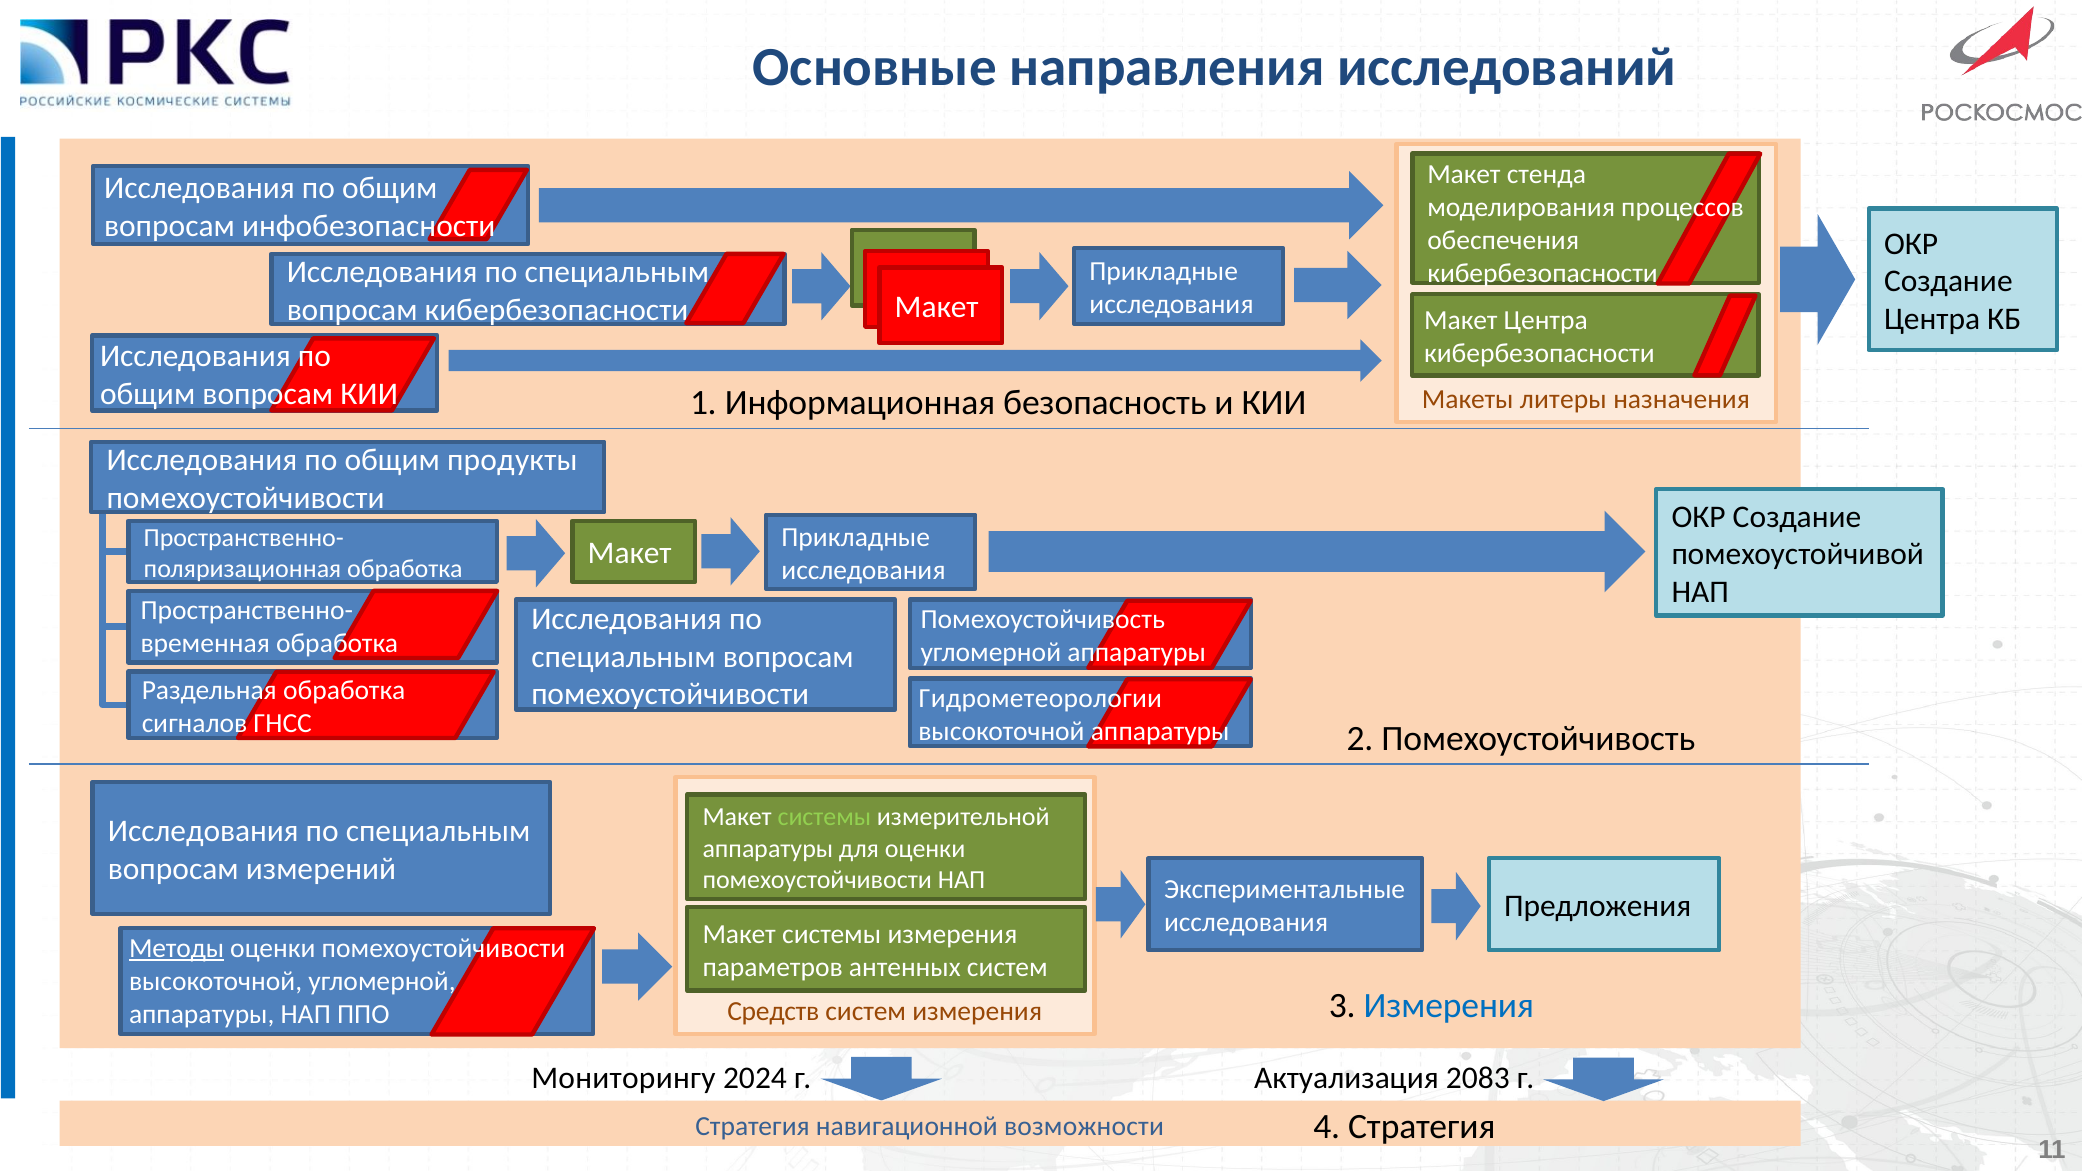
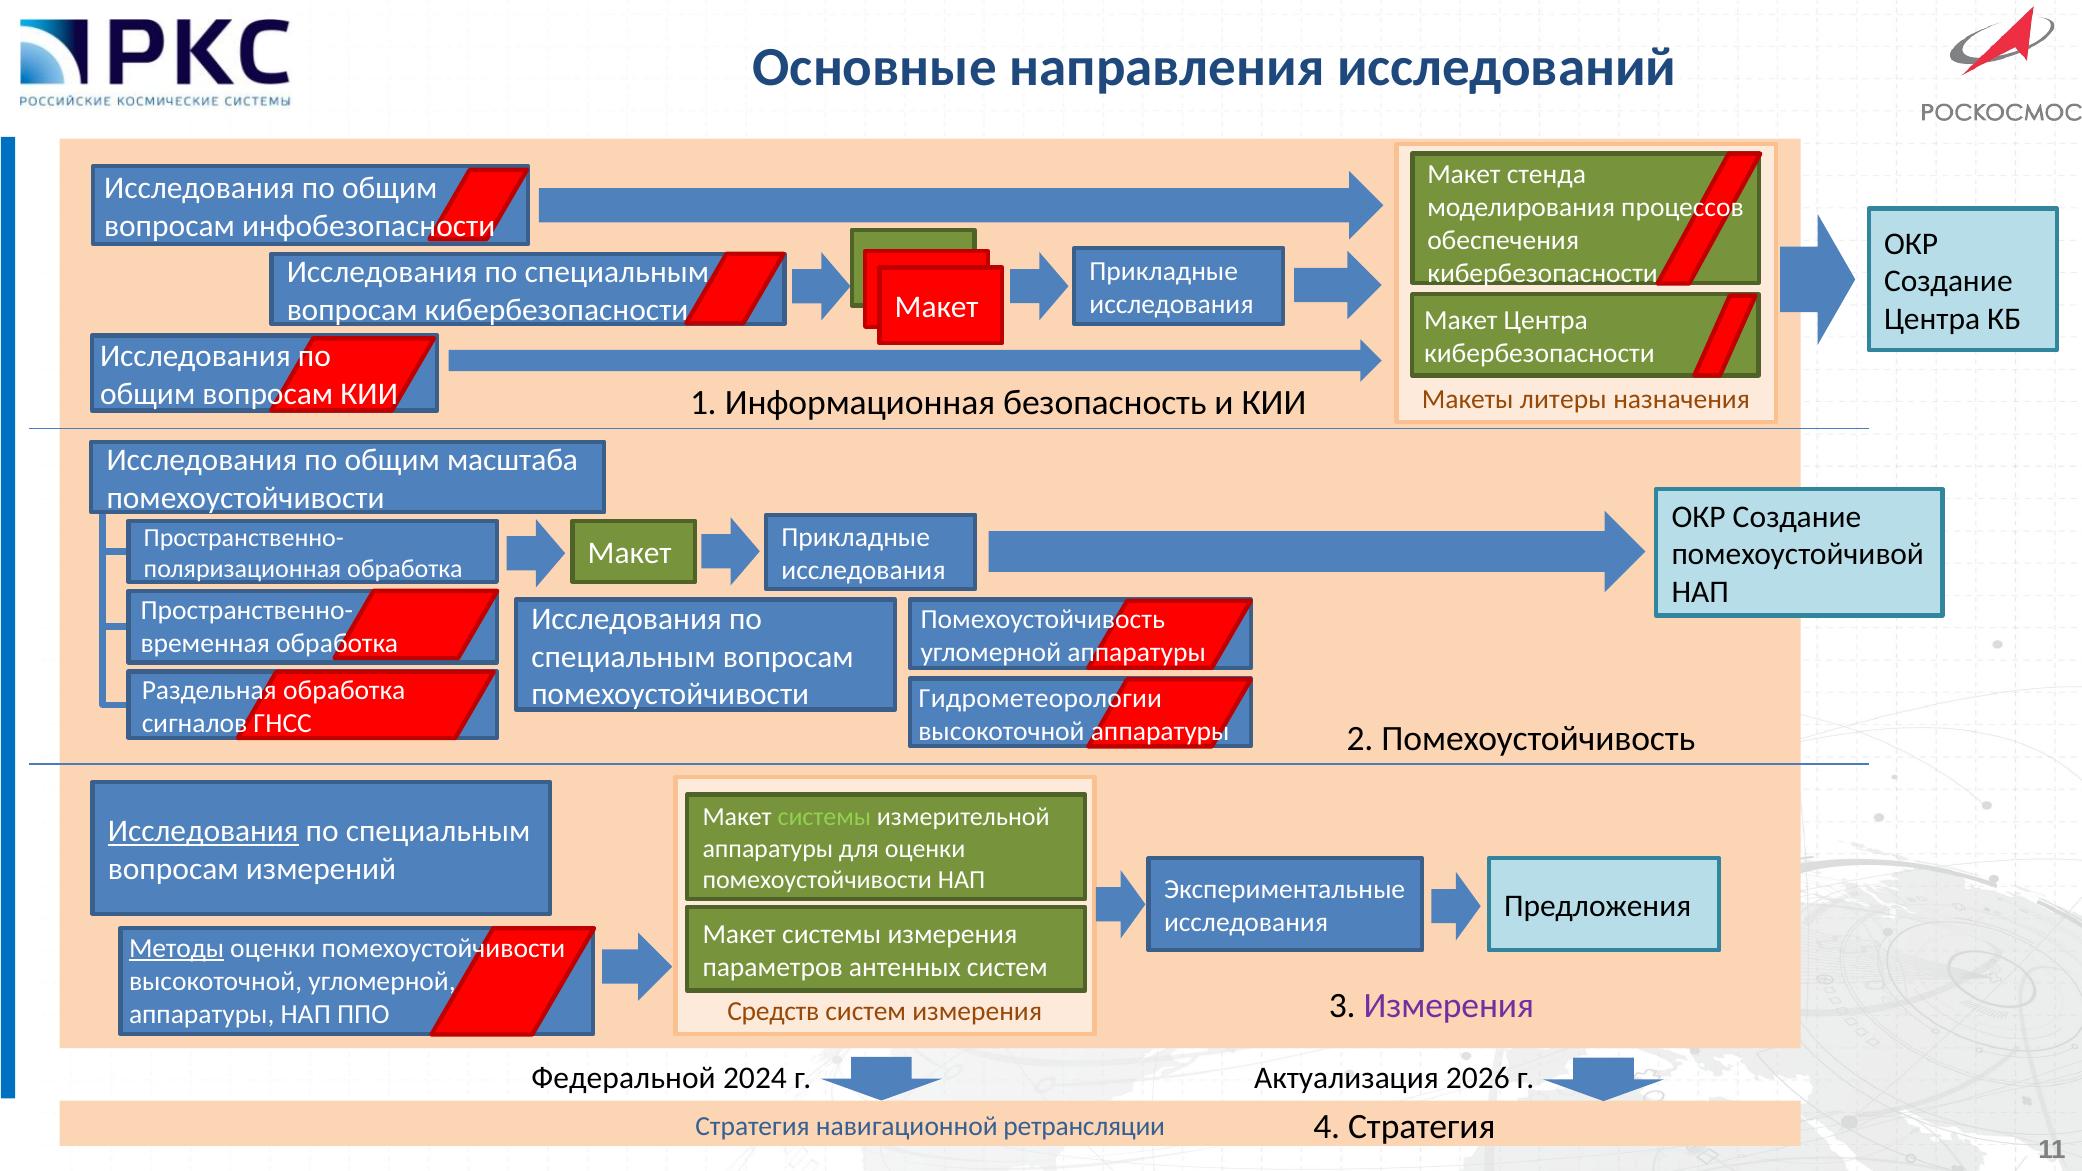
продукты: продукты -> масштаба
Исследования at (203, 831) underline: none -> present
Измерения at (1449, 1006) colour: blue -> purple
Мониторингу: Мониторингу -> Федеральной
2083: 2083 -> 2026
возможности: возможности -> ретрансляции
